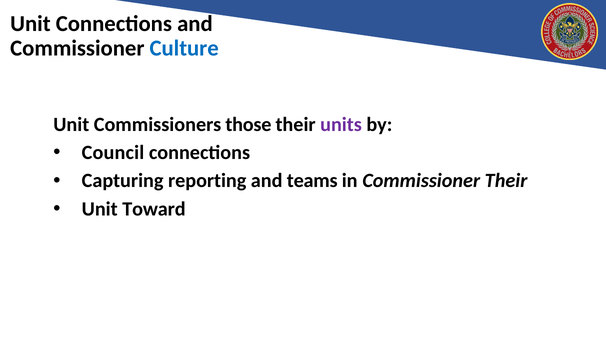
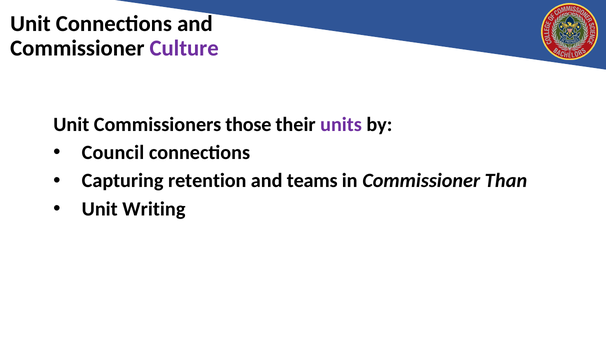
Culture colour: blue -> purple
reporting: reporting -> retention
Commissioner Their: Their -> Than
Toward: Toward -> Writing
